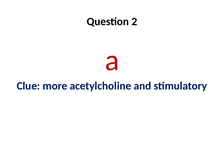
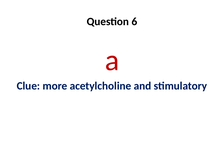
2: 2 -> 6
